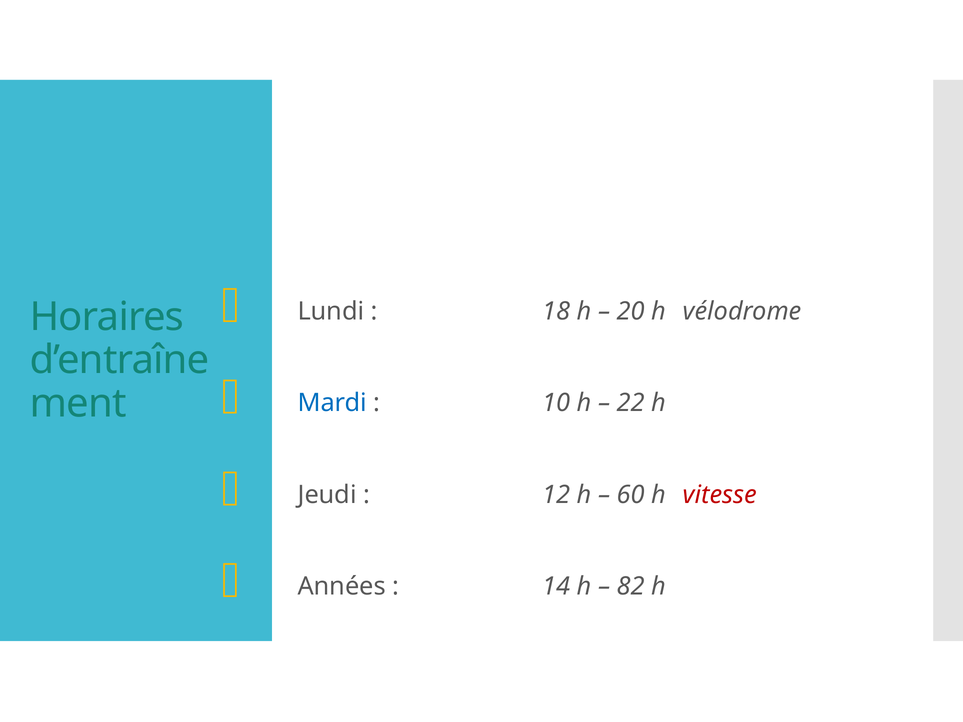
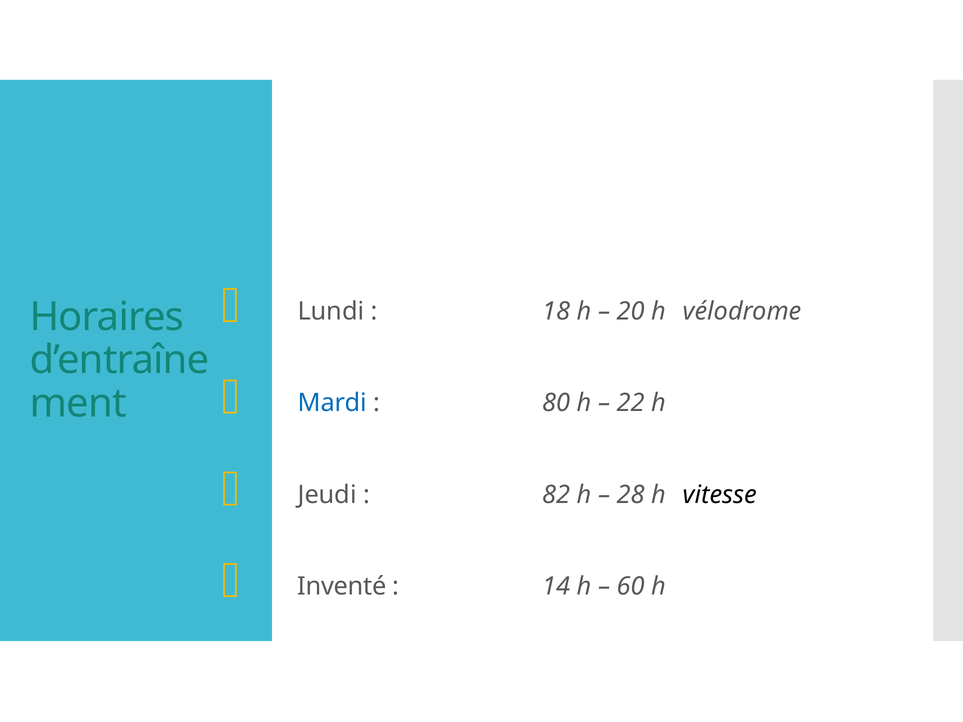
10: 10 -> 80
12: 12 -> 82
60: 60 -> 28
vitesse colour: red -> black
Années: Années -> Inventé
82: 82 -> 60
